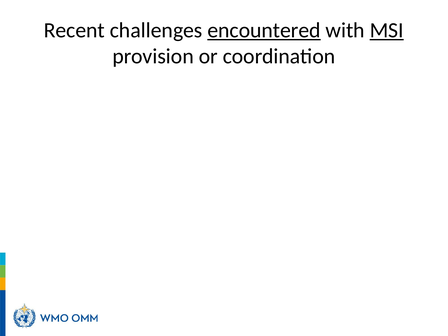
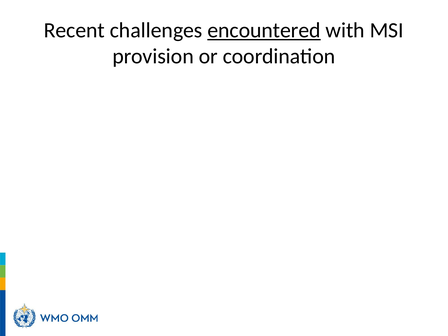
MSI underline: present -> none
